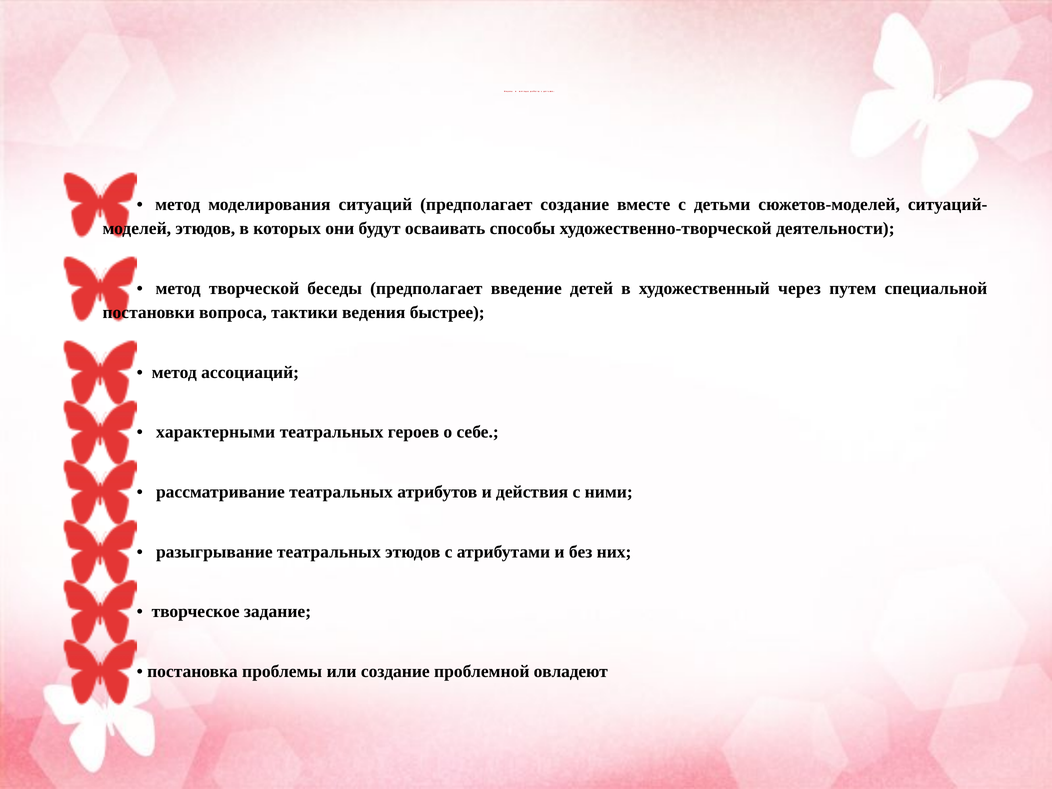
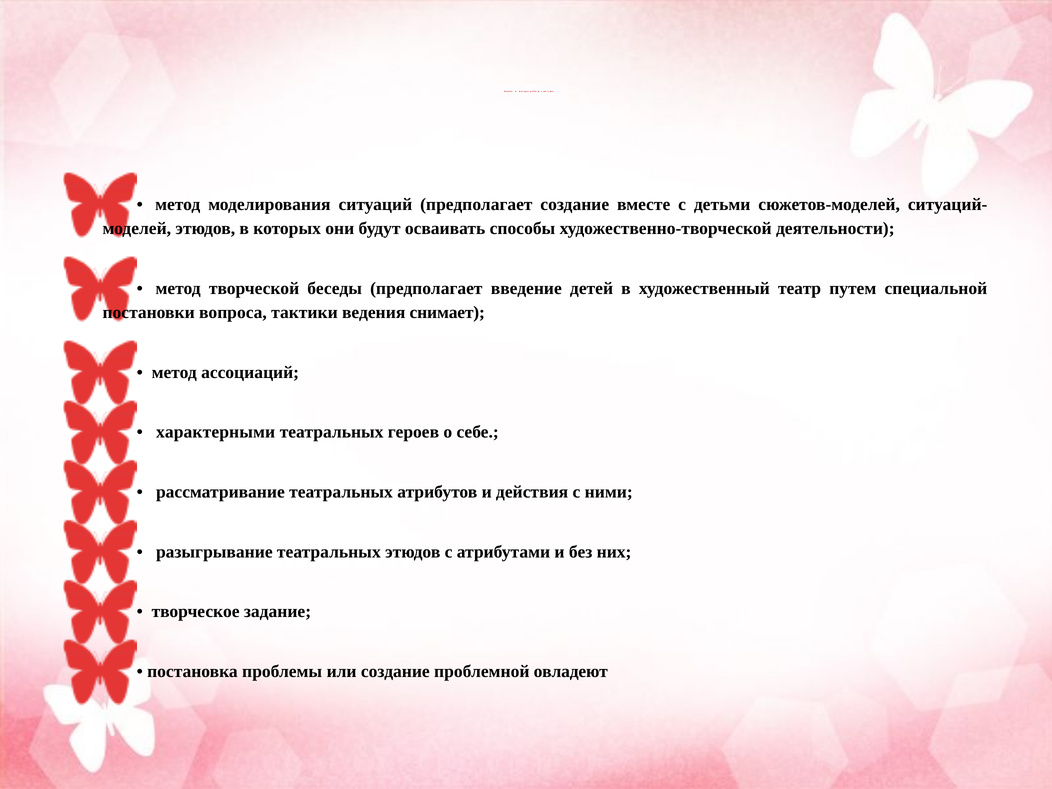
через: через -> театр
быстрее: быстрее -> снимает
